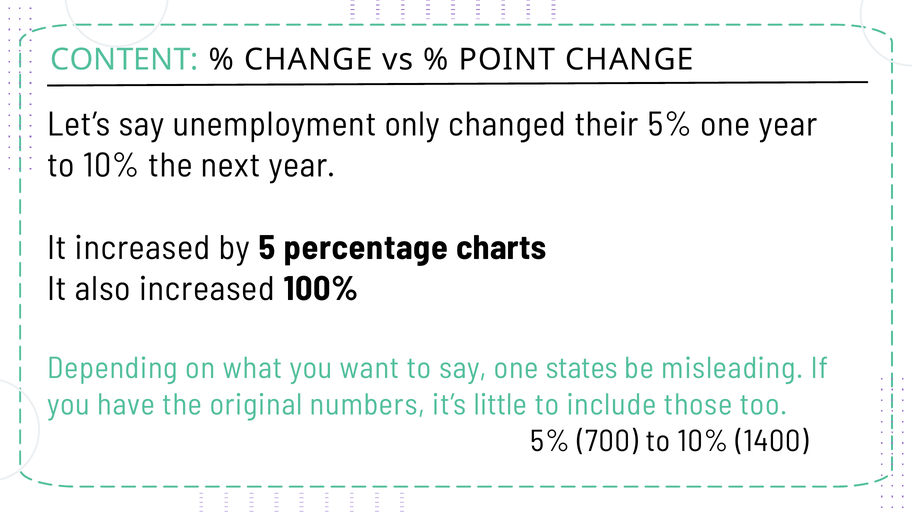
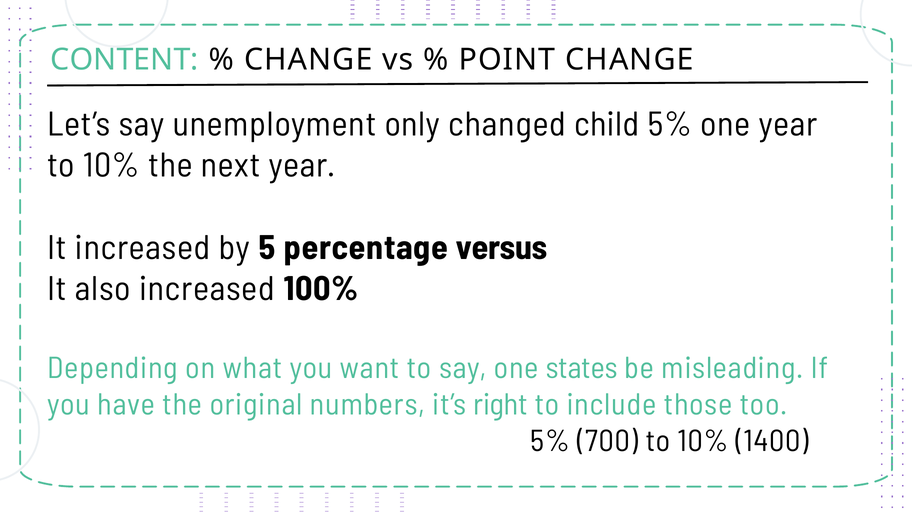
their: their -> child
charts: charts -> versus
little: little -> right
